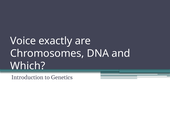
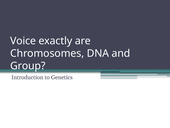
Which: Which -> Group
